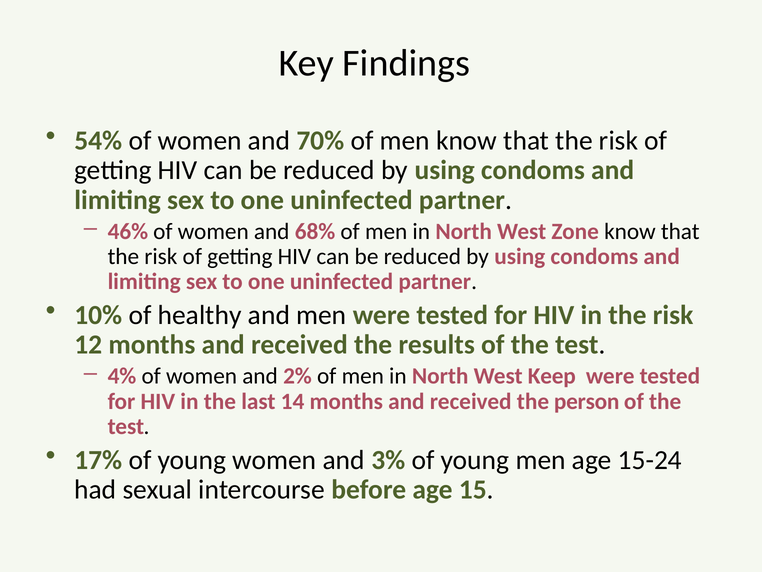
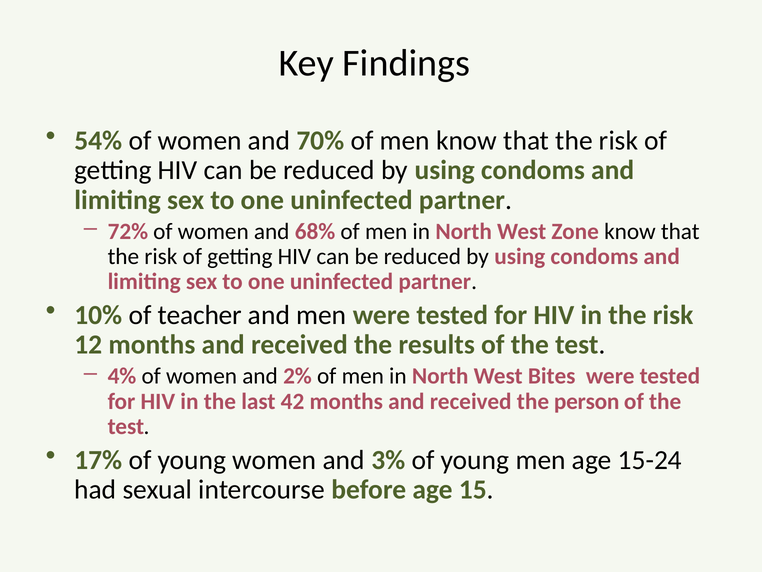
46%: 46% -> 72%
healthy: healthy -> teacher
Keep: Keep -> Bites
14: 14 -> 42
